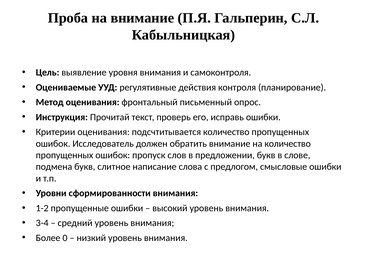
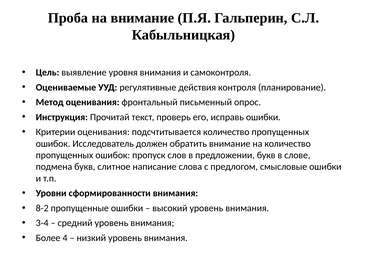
1-2: 1-2 -> 8-2
0: 0 -> 4
